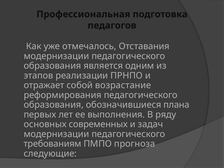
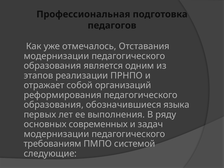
возрастание: возрастание -> организаций
плана: плана -> языка
прогноза: прогноза -> системой
